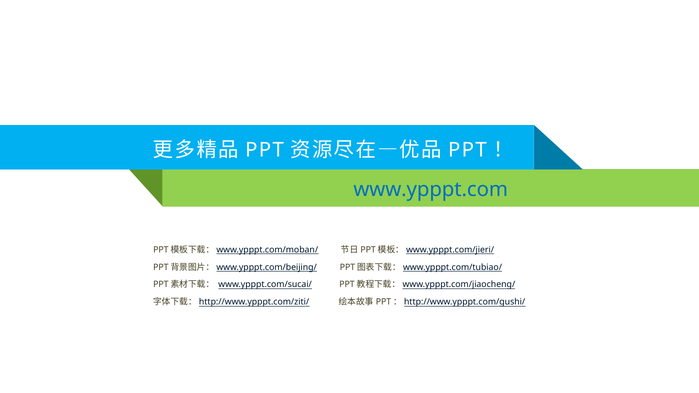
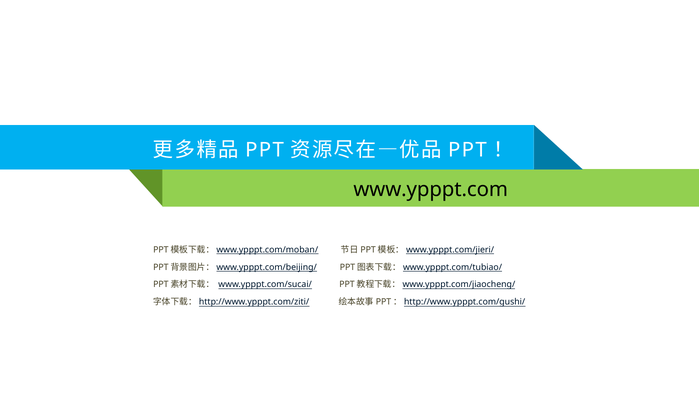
www.ypppt.com colour: blue -> black
